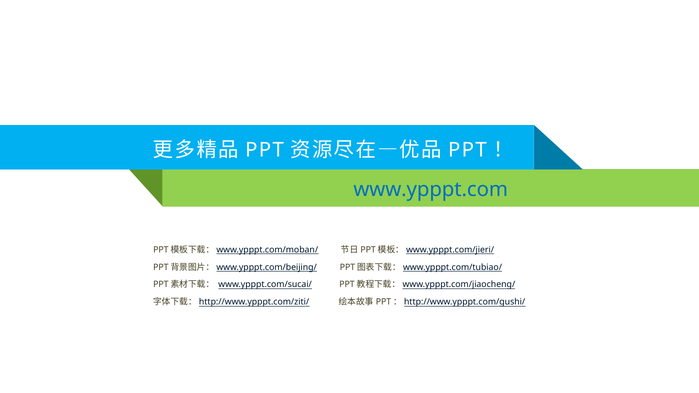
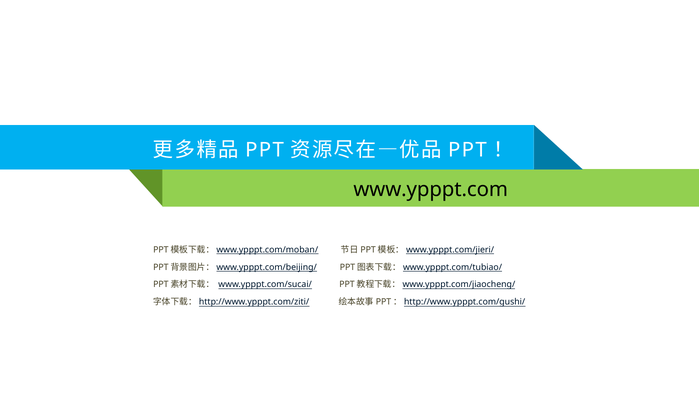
www.ypppt.com colour: blue -> black
